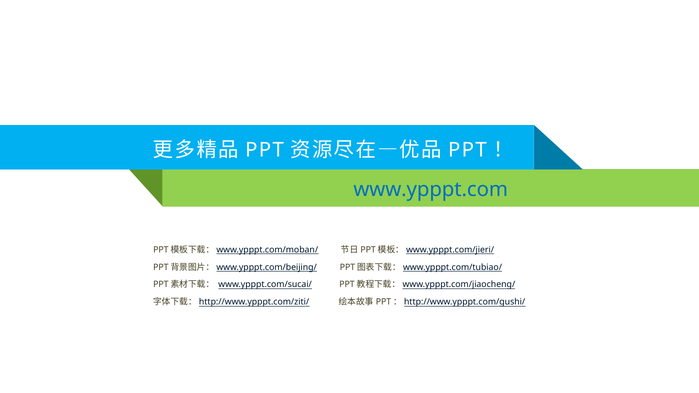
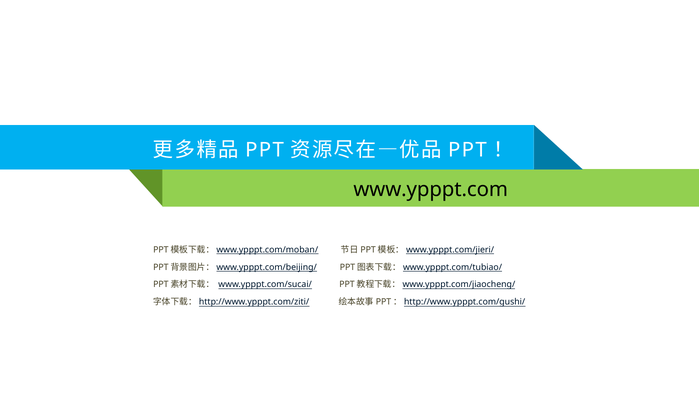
www.ypppt.com colour: blue -> black
